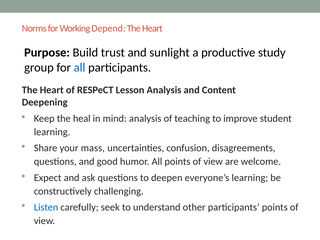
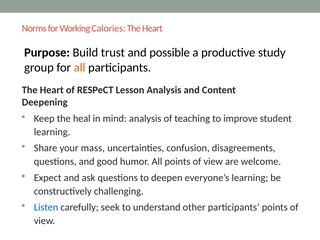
Depend: Depend -> Calories
sunlight: sunlight -> possible
all at (80, 68) colour: blue -> orange
